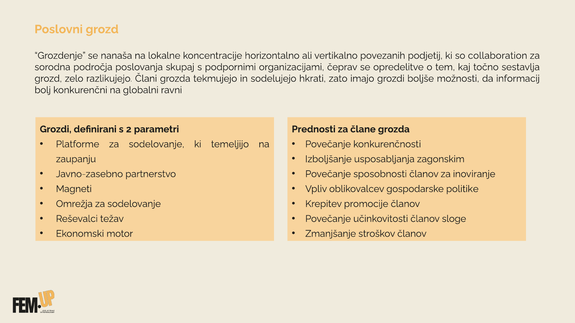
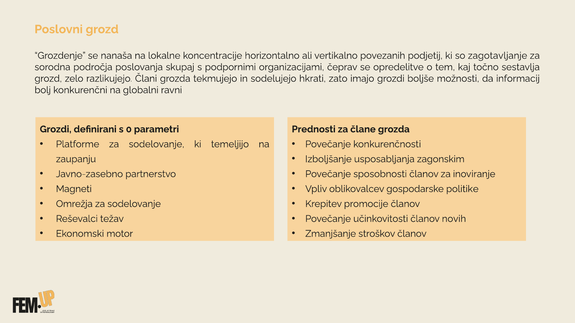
collaboration: collaboration -> zagotavljanje
2: 2 -> 0
sloge: sloge -> novih
